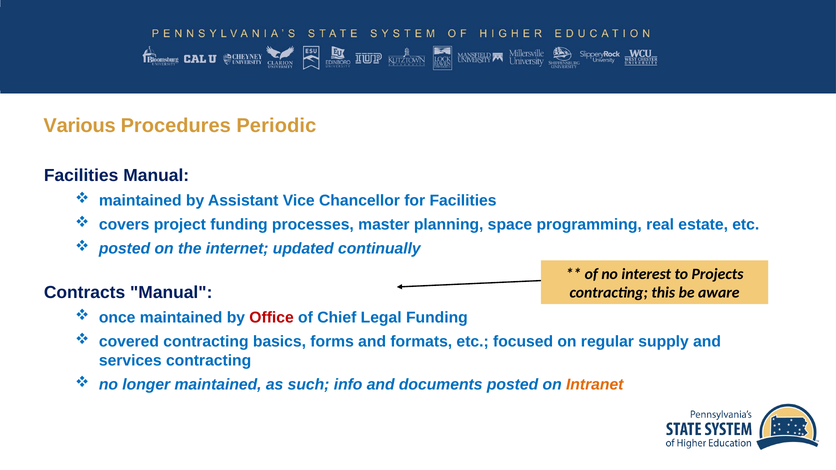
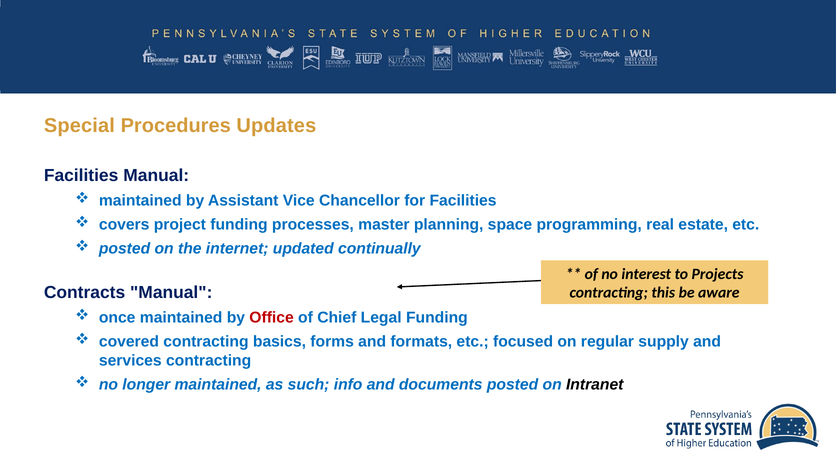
Various: Various -> Special
Periodic: Periodic -> Updates
Intranet colour: orange -> black
